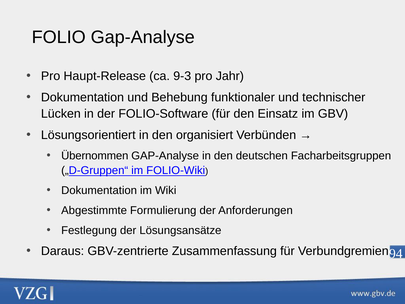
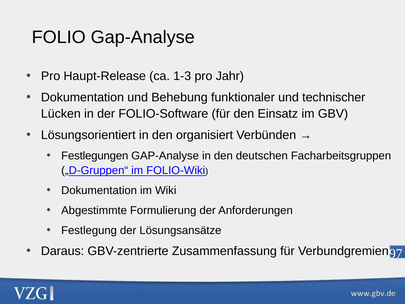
9-3: 9-3 -> 1-3
Übernommen: Übernommen -> Festlegungen
94: 94 -> 97
